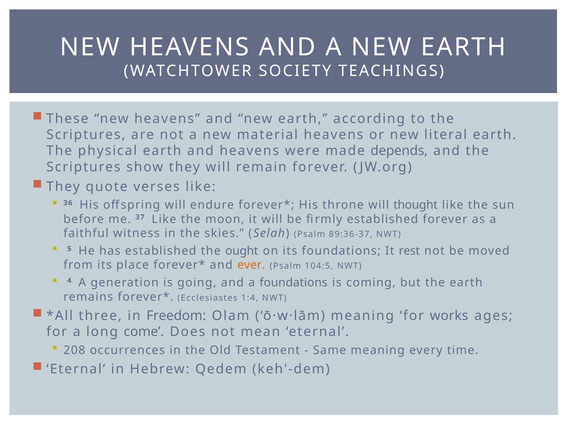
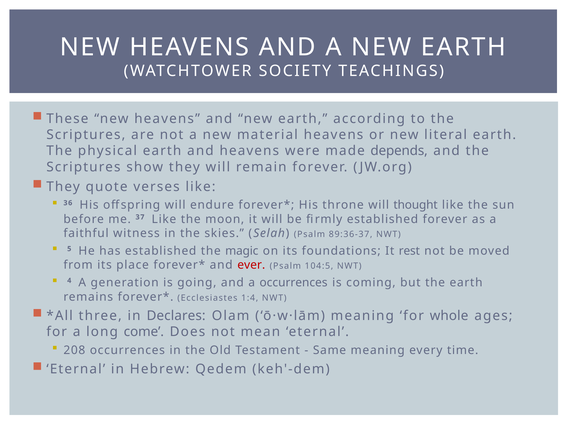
ought: ought -> magic
ever colour: orange -> red
a foundations: foundations -> occurrences
Freedom: Freedom -> Declares
works: works -> whole
